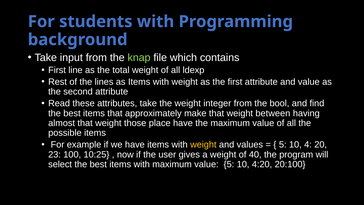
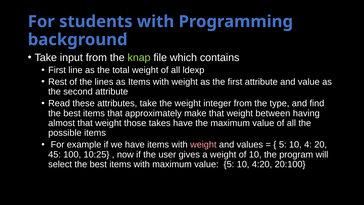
bool: bool -> type
place: place -> takes
weight at (203, 144) colour: yellow -> pink
23: 23 -> 45
of 40: 40 -> 10
